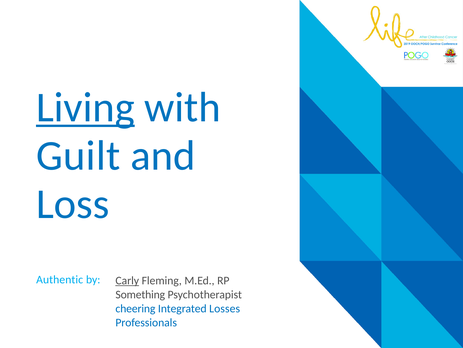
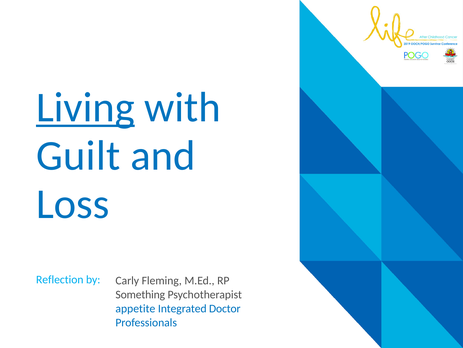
Authentic: Authentic -> Reflection
Carly underline: present -> none
cheering: cheering -> appetite
Losses: Losses -> Doctor
